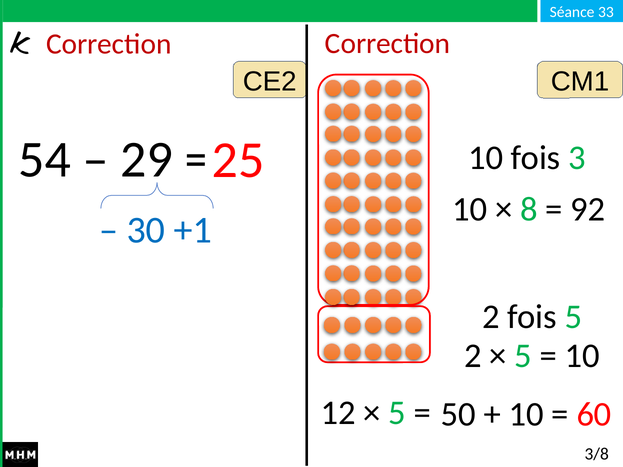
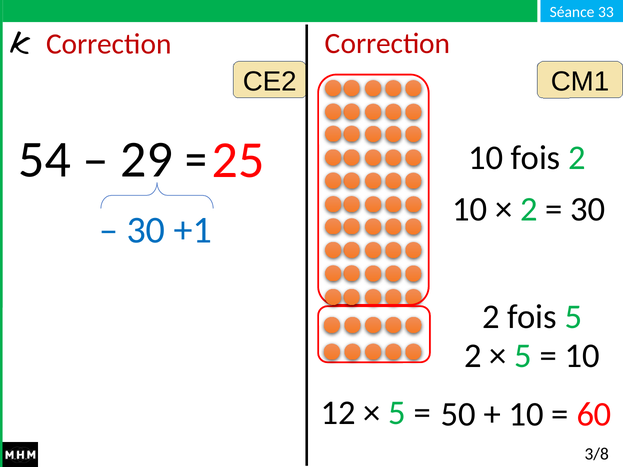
fois 3: 3 -> 2
8 at (529, 209): 8 -> 2
92 at (588, 209): 92 -> 30
